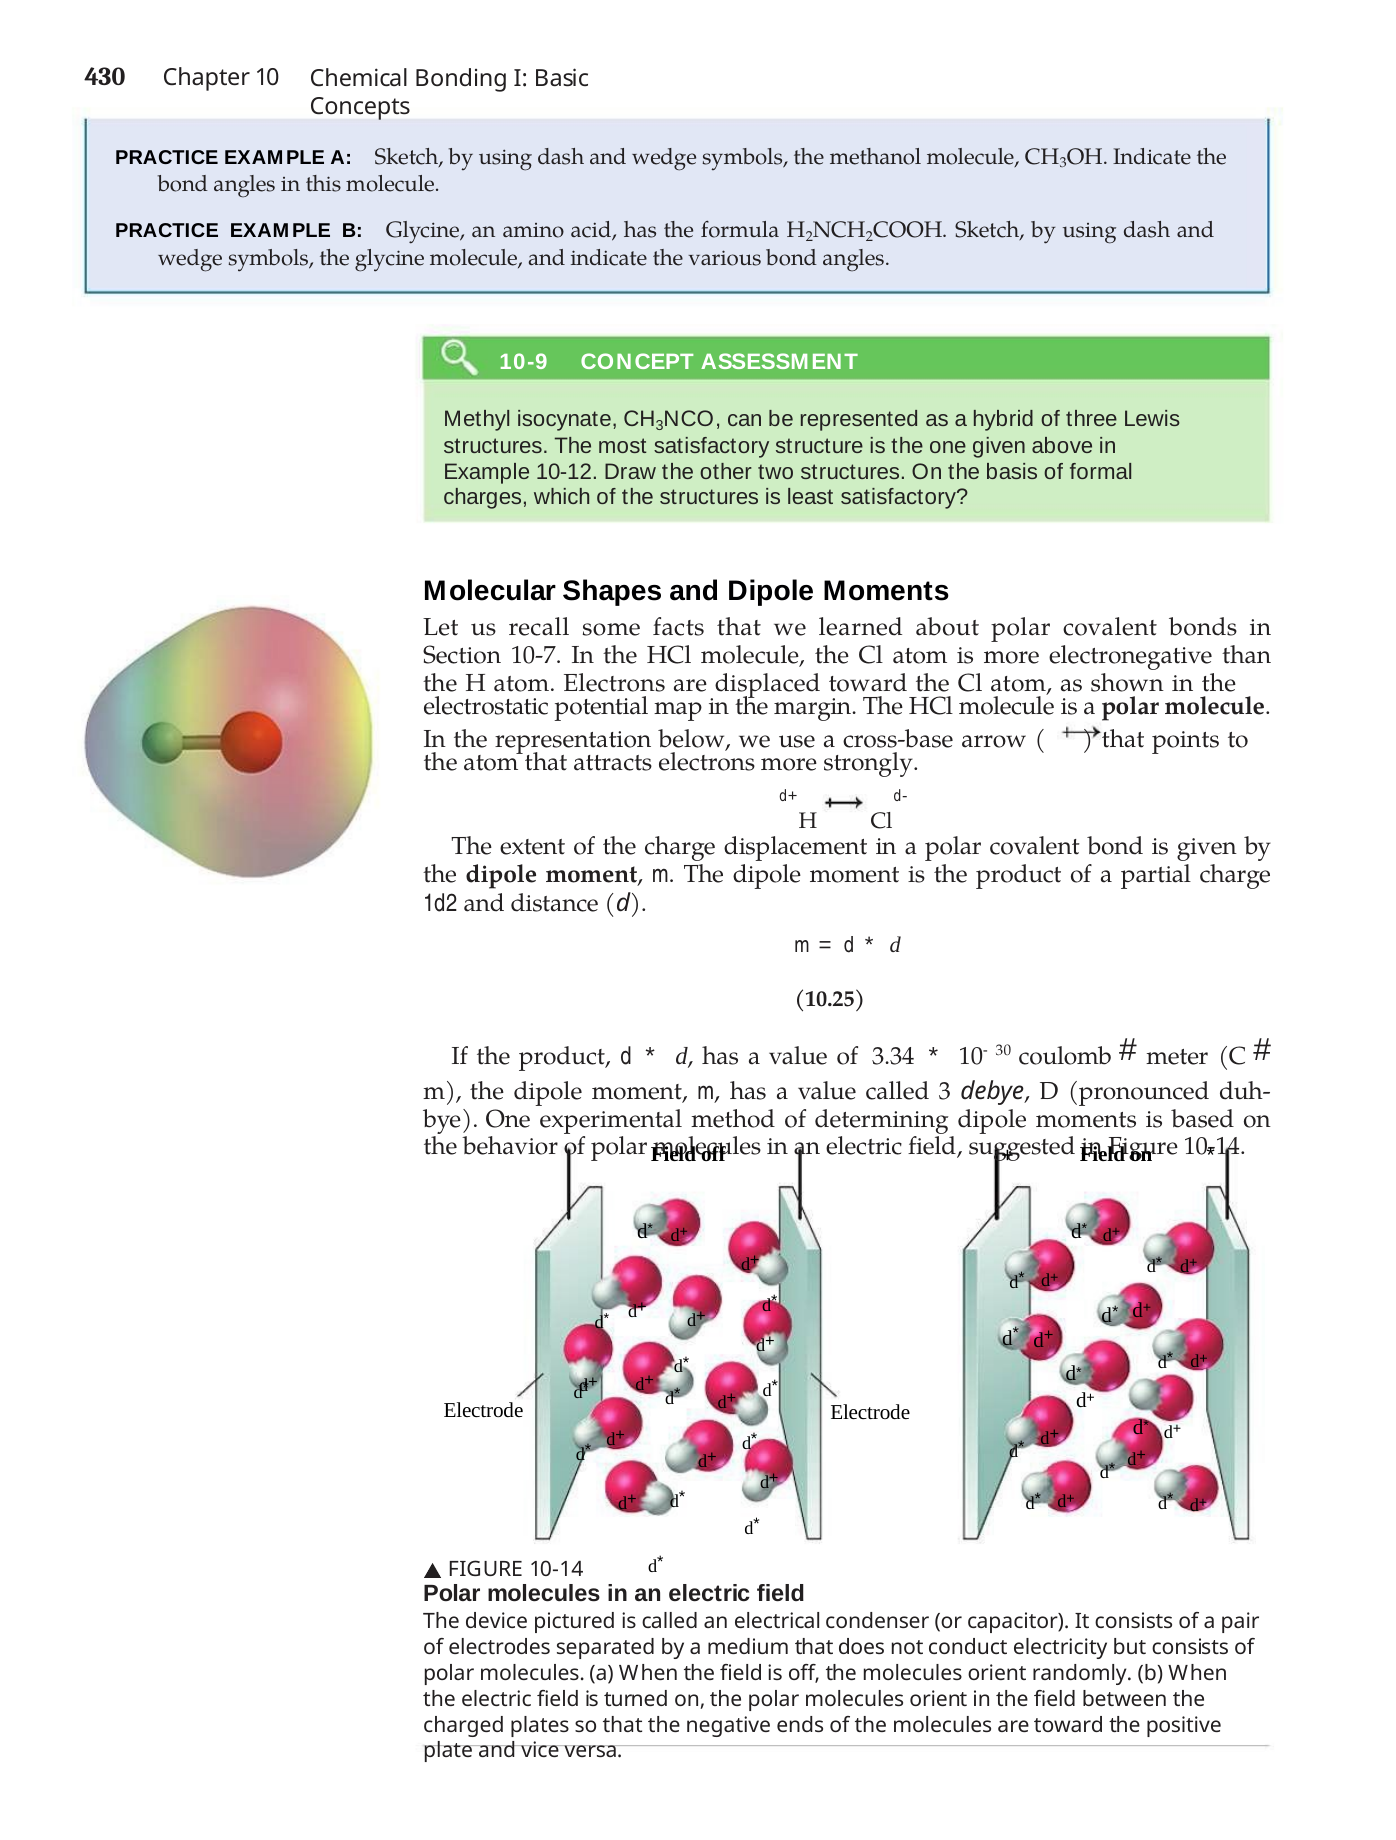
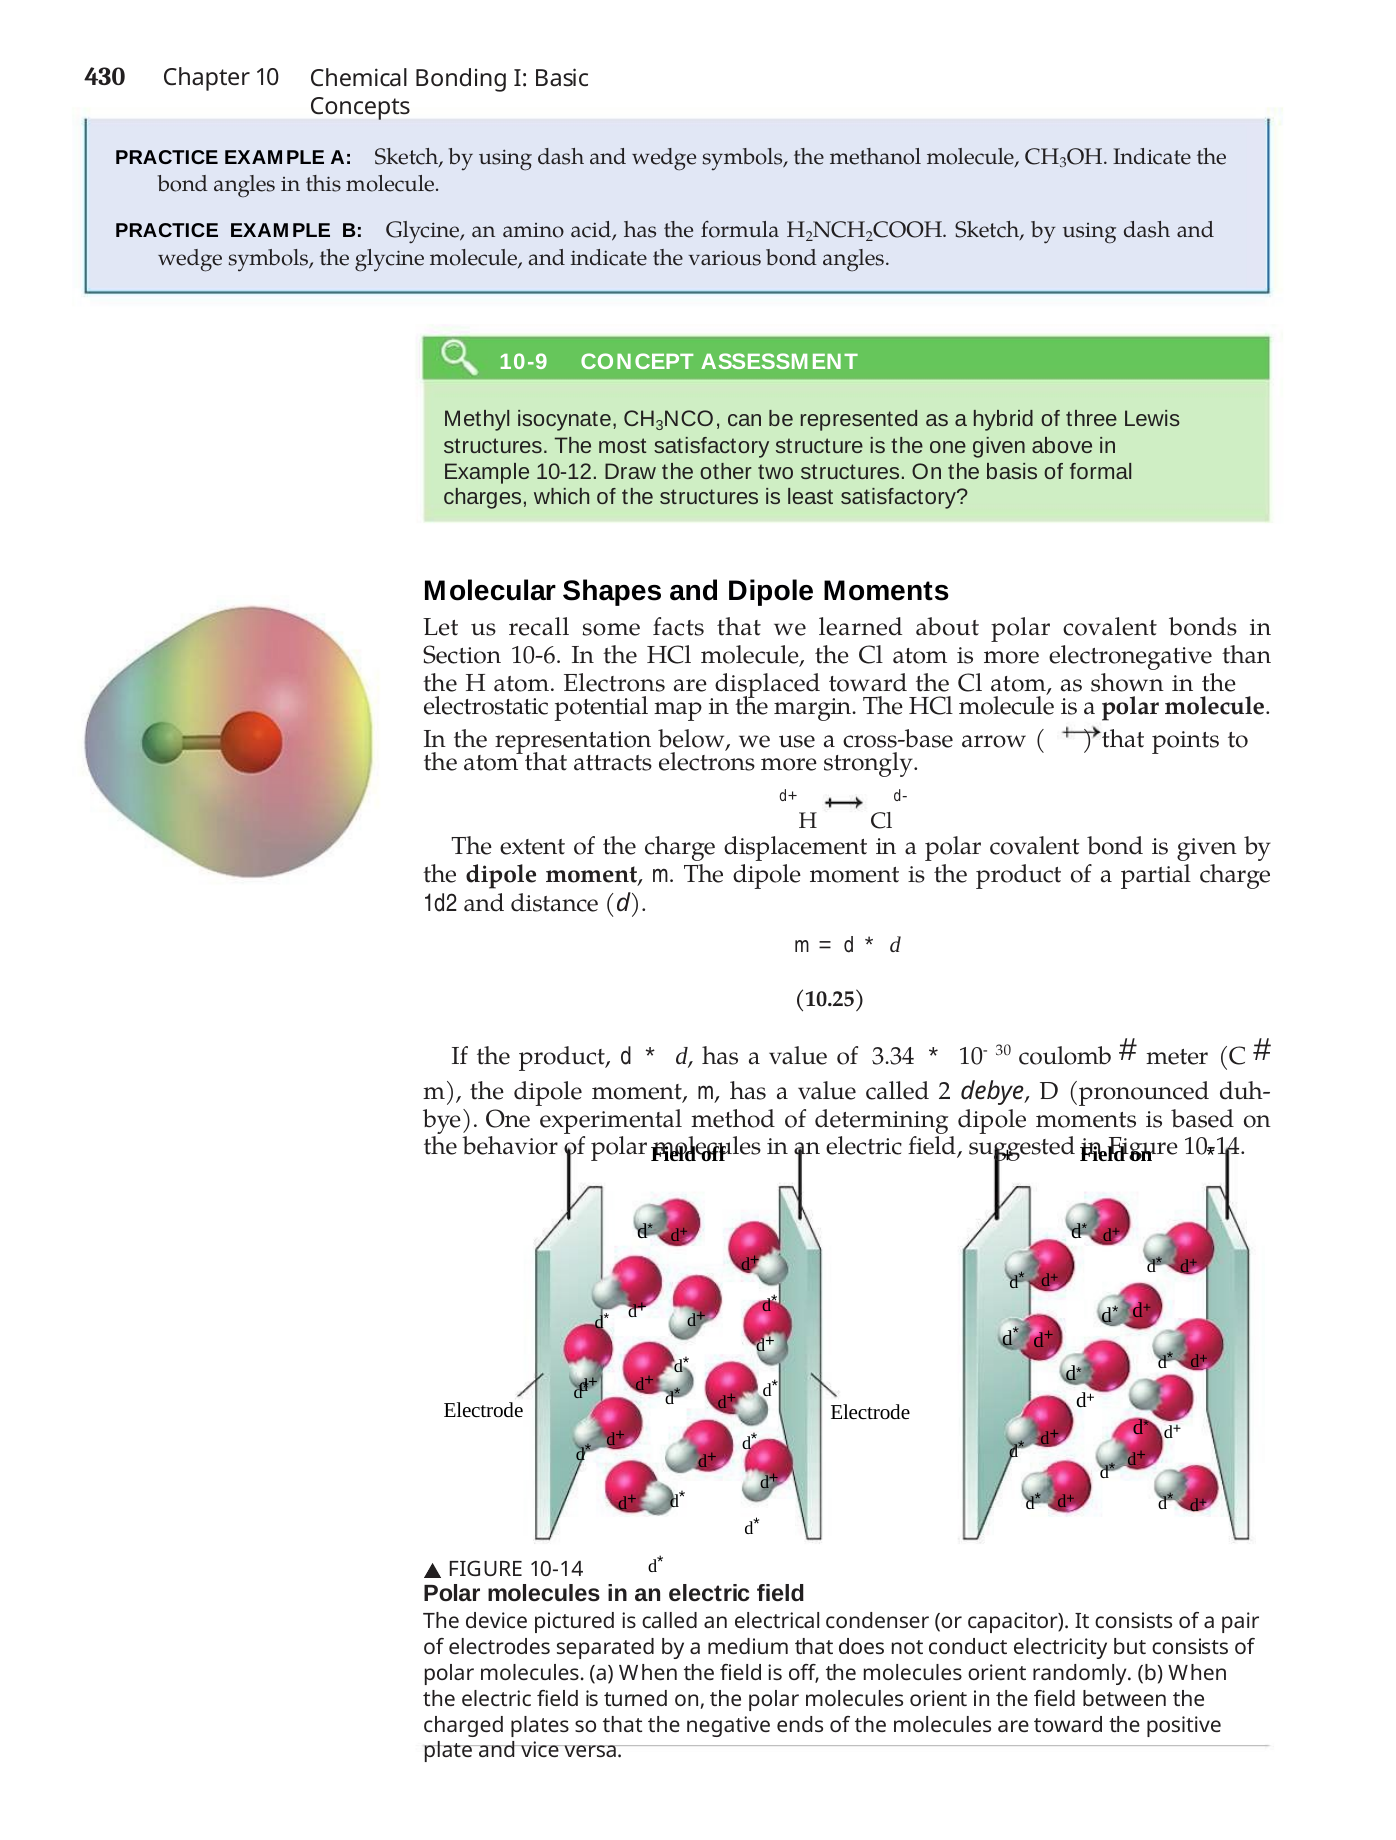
10-7: 10-7 -> 10-6
called 3: 3 -> 2
